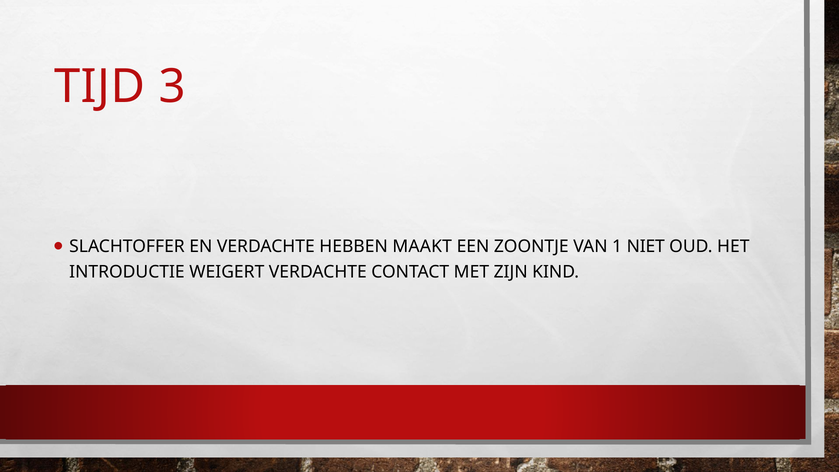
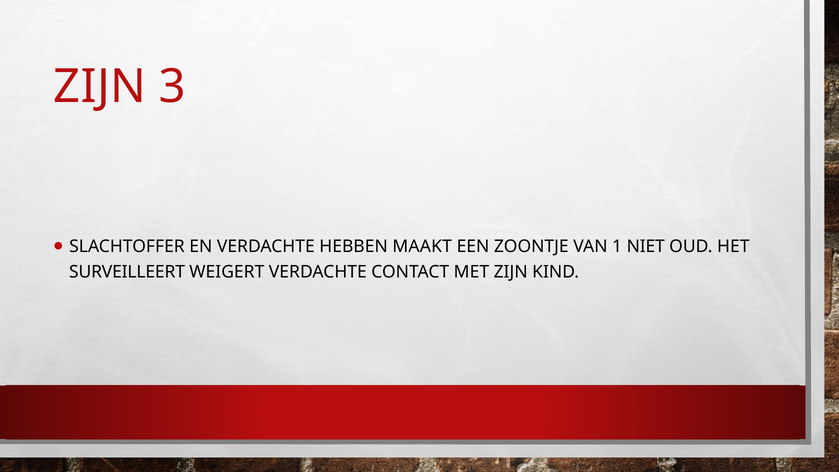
TIJD at (100, 87): TIJD -> ZIJN
INTRODUCTIE: INTRODUCTIE -> SURVEILLEERT
